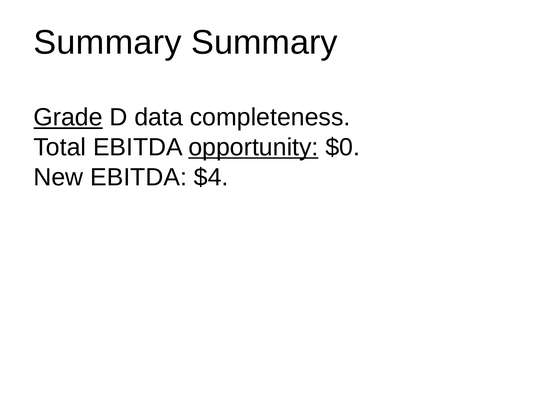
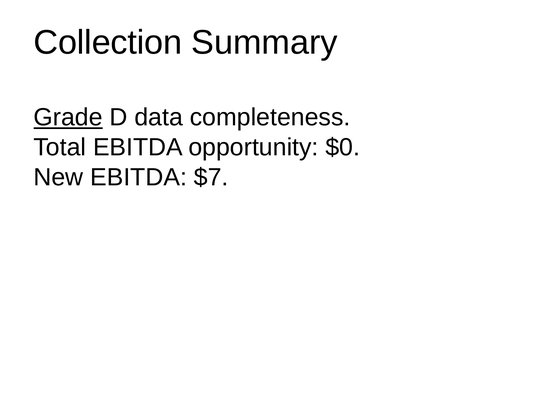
Summary at (108, 43): Summary -> Collection
opportunity underline: present -> none
$4: $4 -> $7
